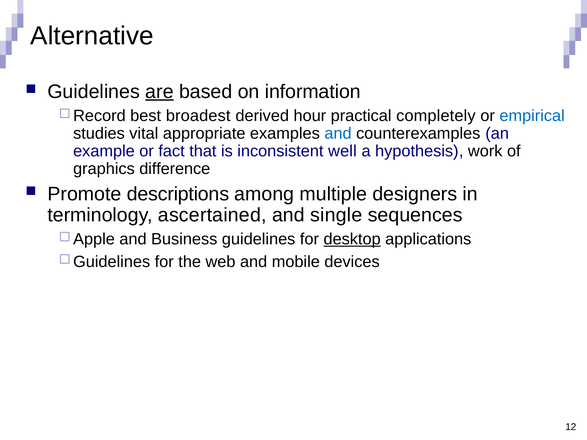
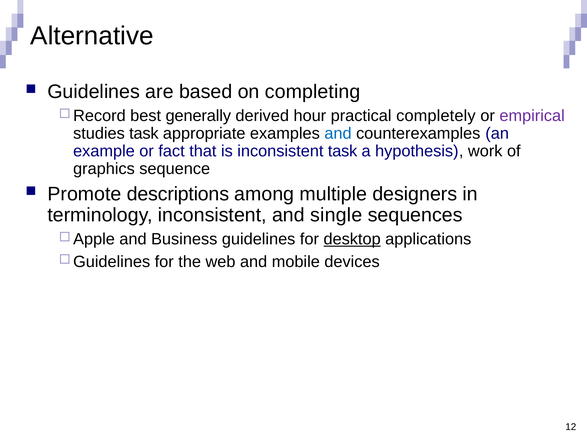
are underline: present -> none
information: information -> completing
broadest: broadest -> generally
empirical colour: blue -> purple
studies vital: vital -> task
inconsistent well: well -> task
difference: difference -> sequence
terminology ascertained: ascertained -> inconsistent
